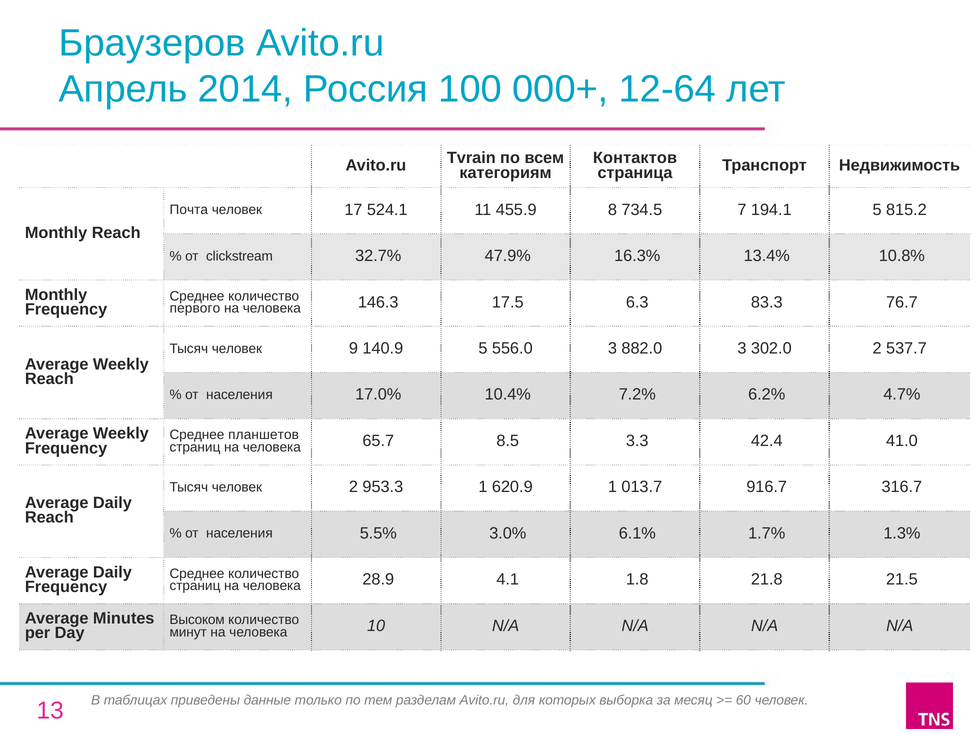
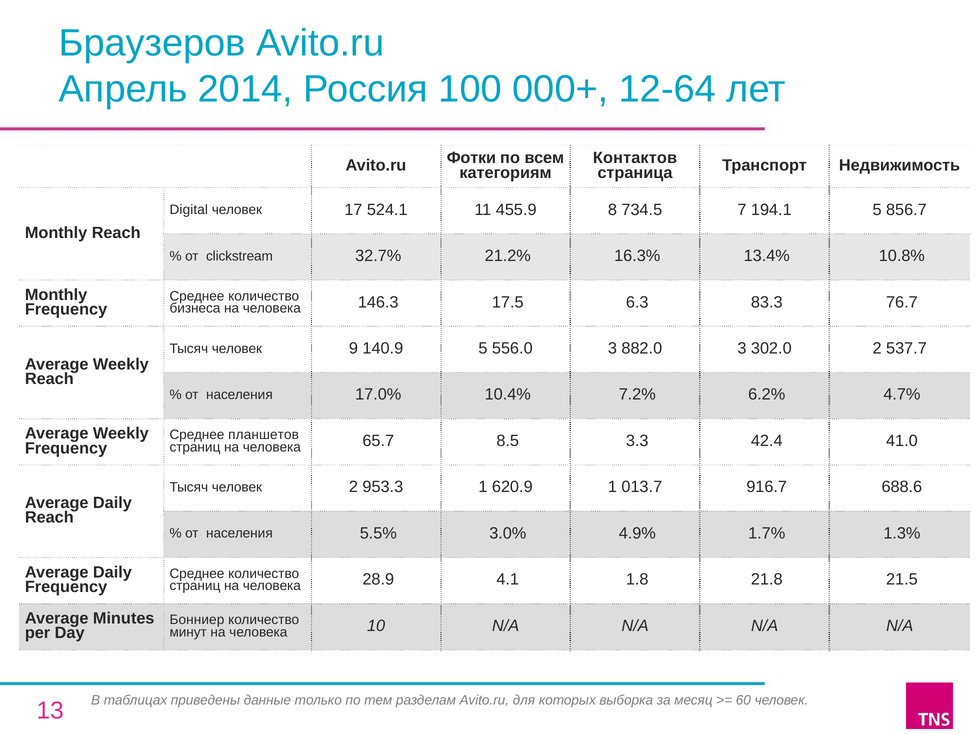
Tvrain: Tvrain -> Фотки
Почта: Почта -> Digital
815.2: 815.2 -> 856.7
47.9%: 47.9% -> 21.2%
первого: первого -> бизнеса
316.7: 316.7 -> 688.6
6.1%: 6.1% -> 4.9%
Высоком: Высоком -> Бонниер
